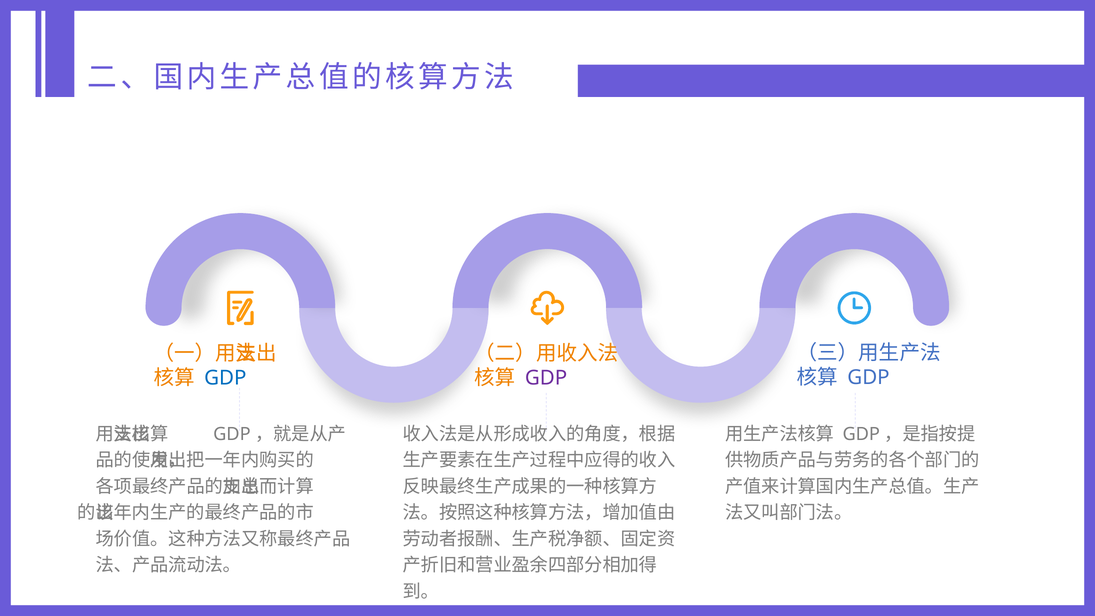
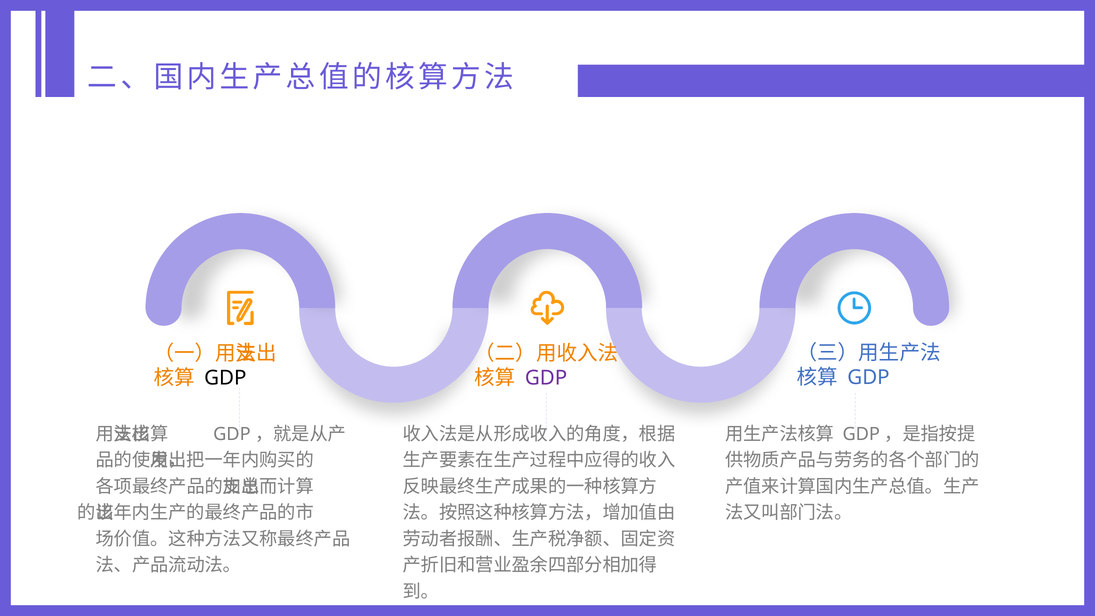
GDP at (225, 378) colour: blue -> black
